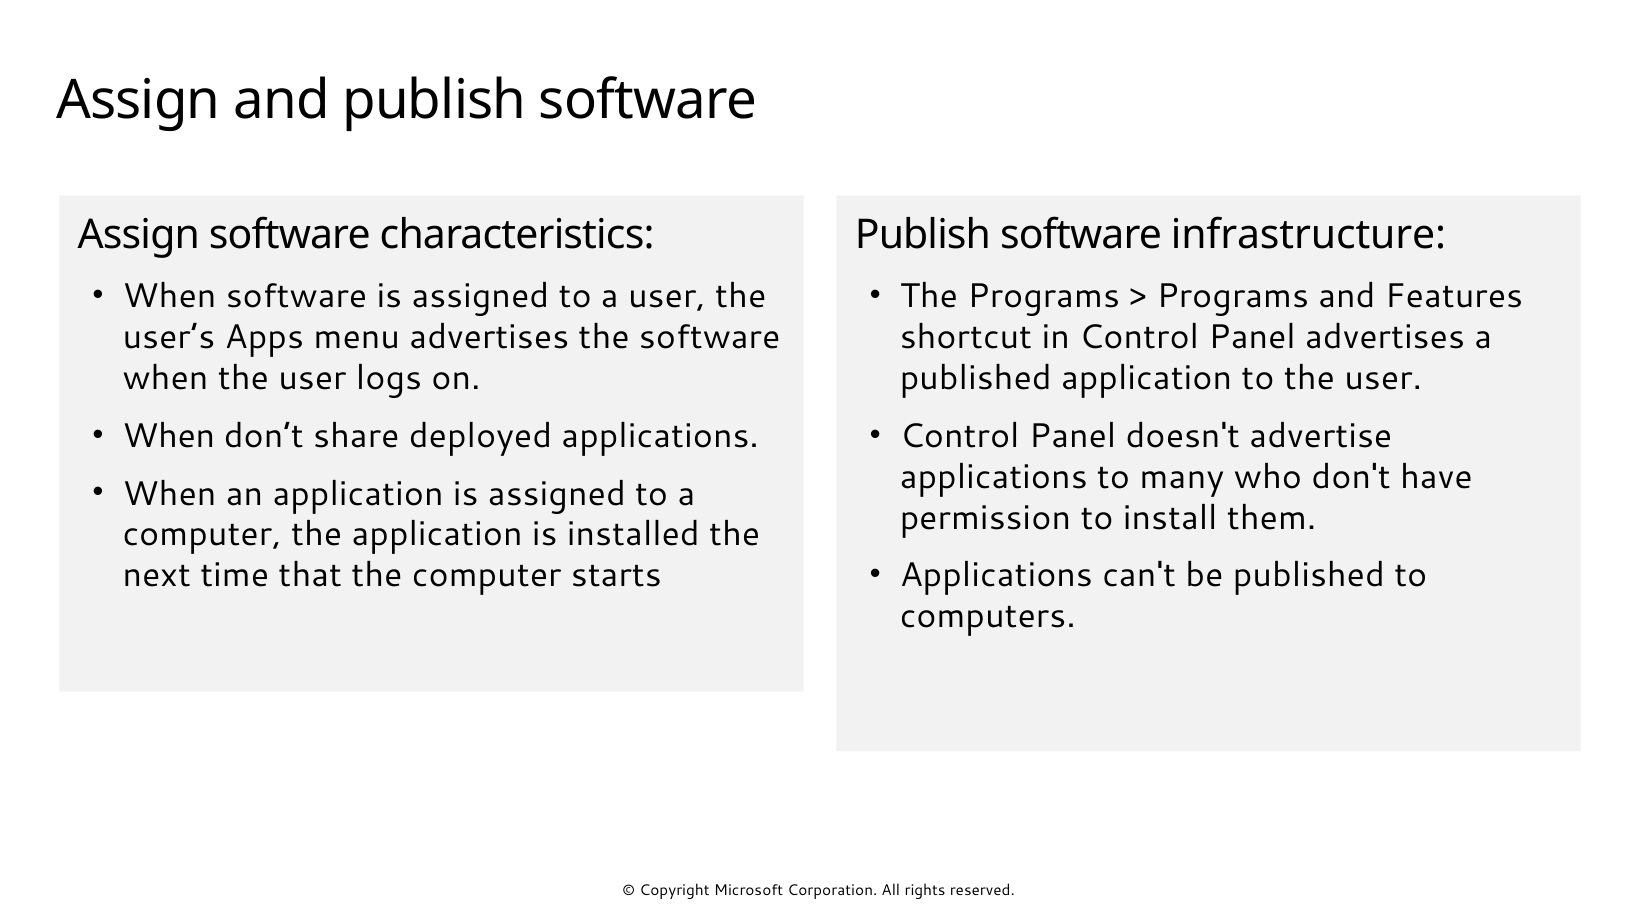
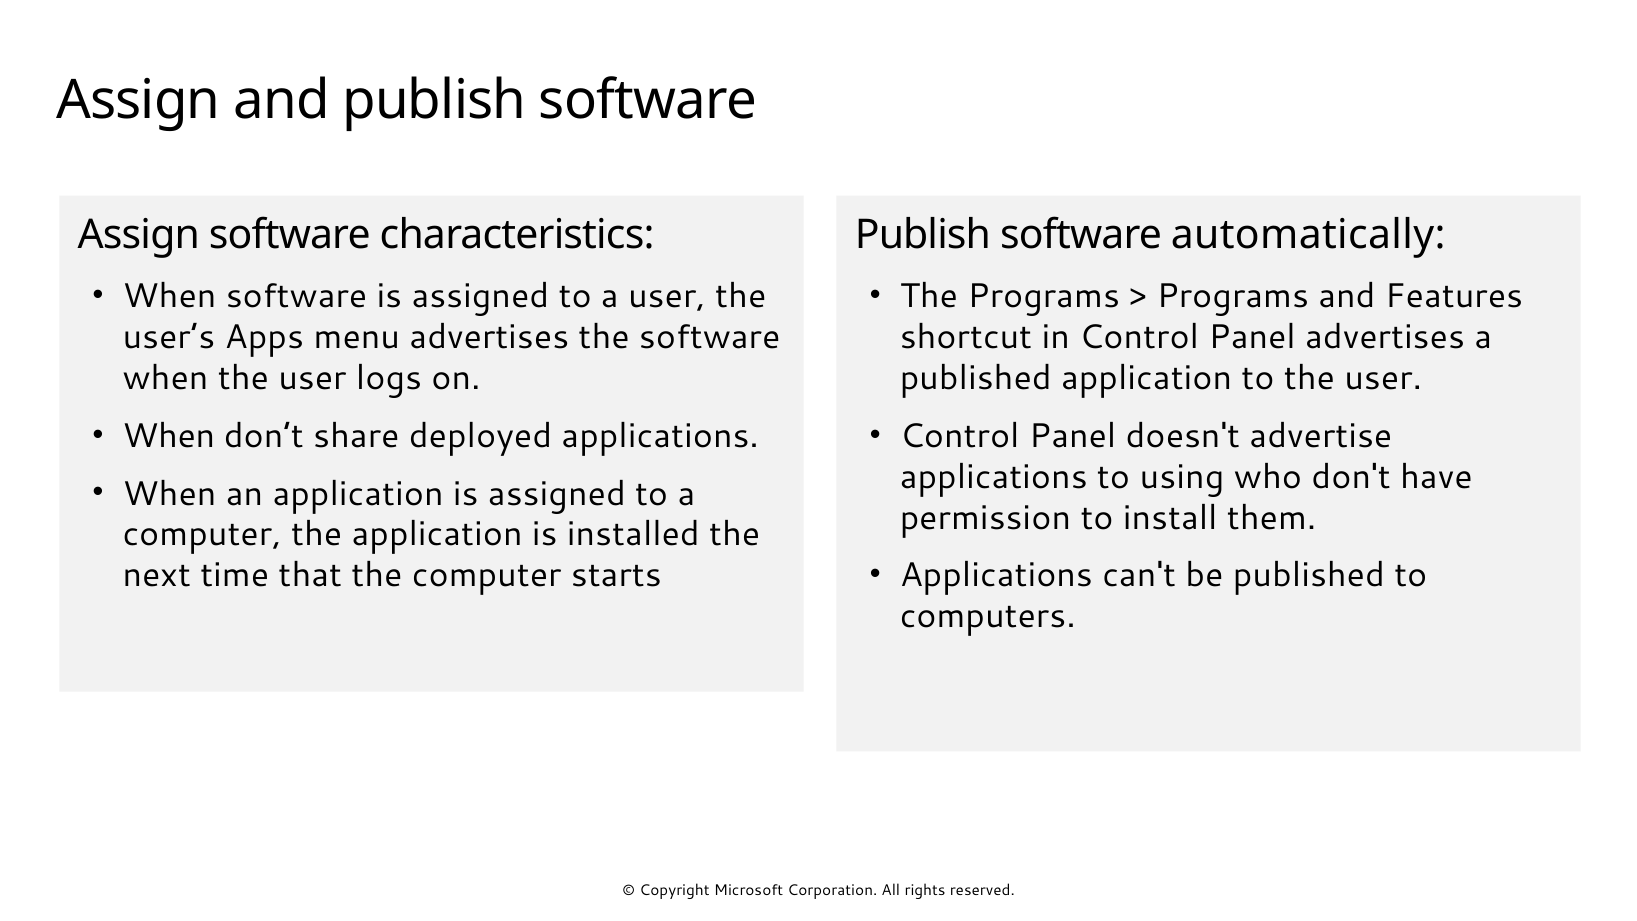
infrastructure: infrastructure -> automatically
many: many -> using
